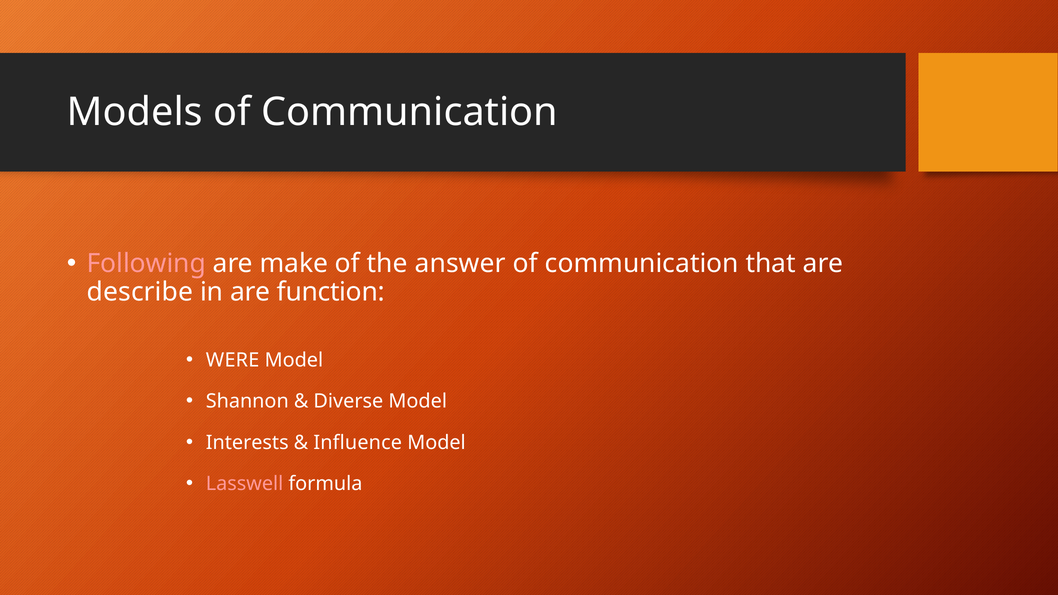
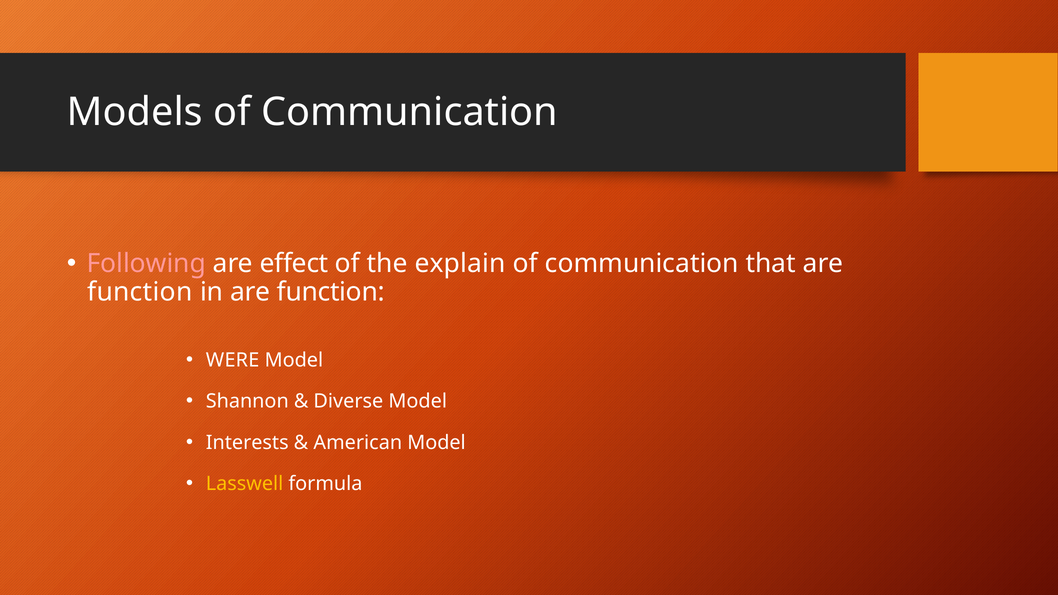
make: make -> effect
answer: answer -> explain
describe at (140, 292): describe -> function
Influence: Influence -> American
Lasswell colour: pink -> yellow
